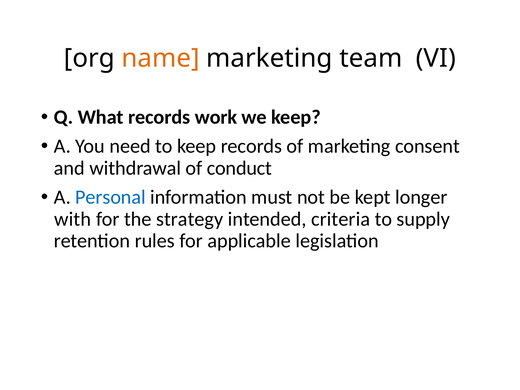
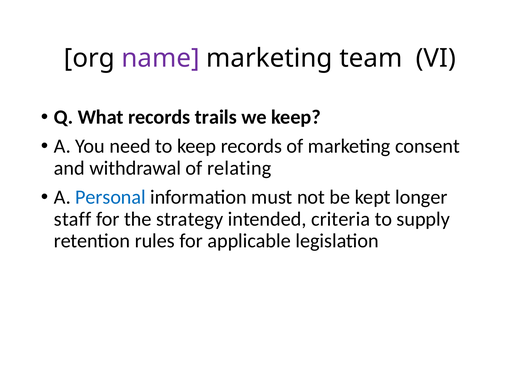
name colour: orange -> purple
work: work -> trails
conduct: conduct -> relating
with: with -> staff
